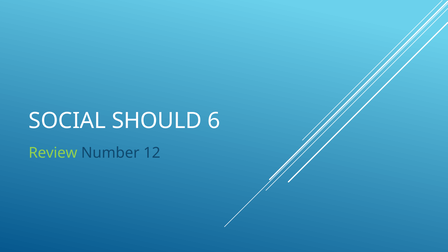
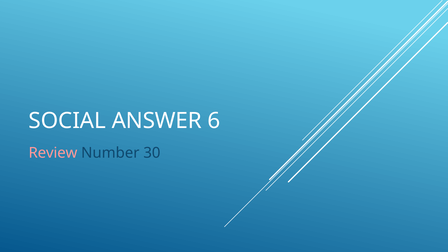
SHOULD: SHOULD -> ANSWER
Review colour: light green -> pink
12: 12 -> 30
